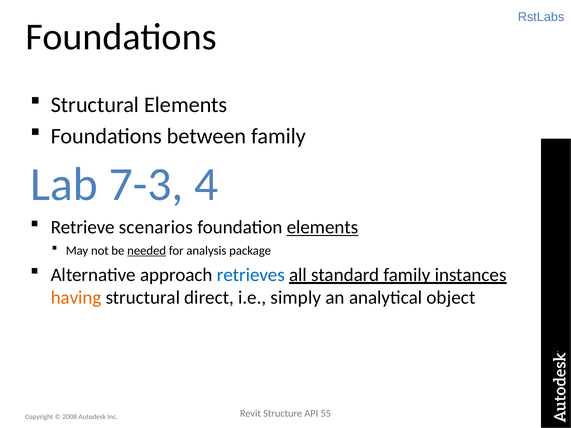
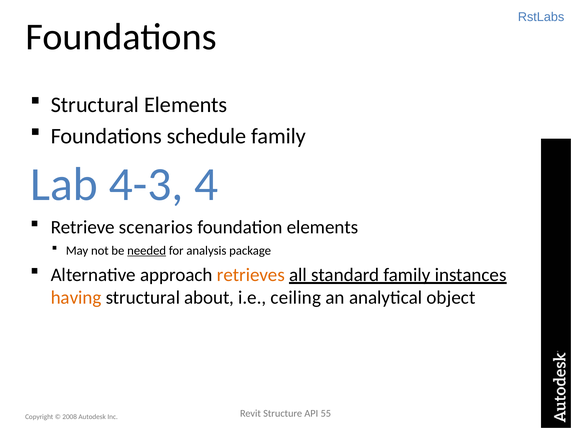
between: between -> schedule
7-3: 7-3 -> 4-3
elements at (323, 227) underline: present -> none
retrieves colour: blue -> orange
direct: direct -> about
simply: simply -> ceiling
